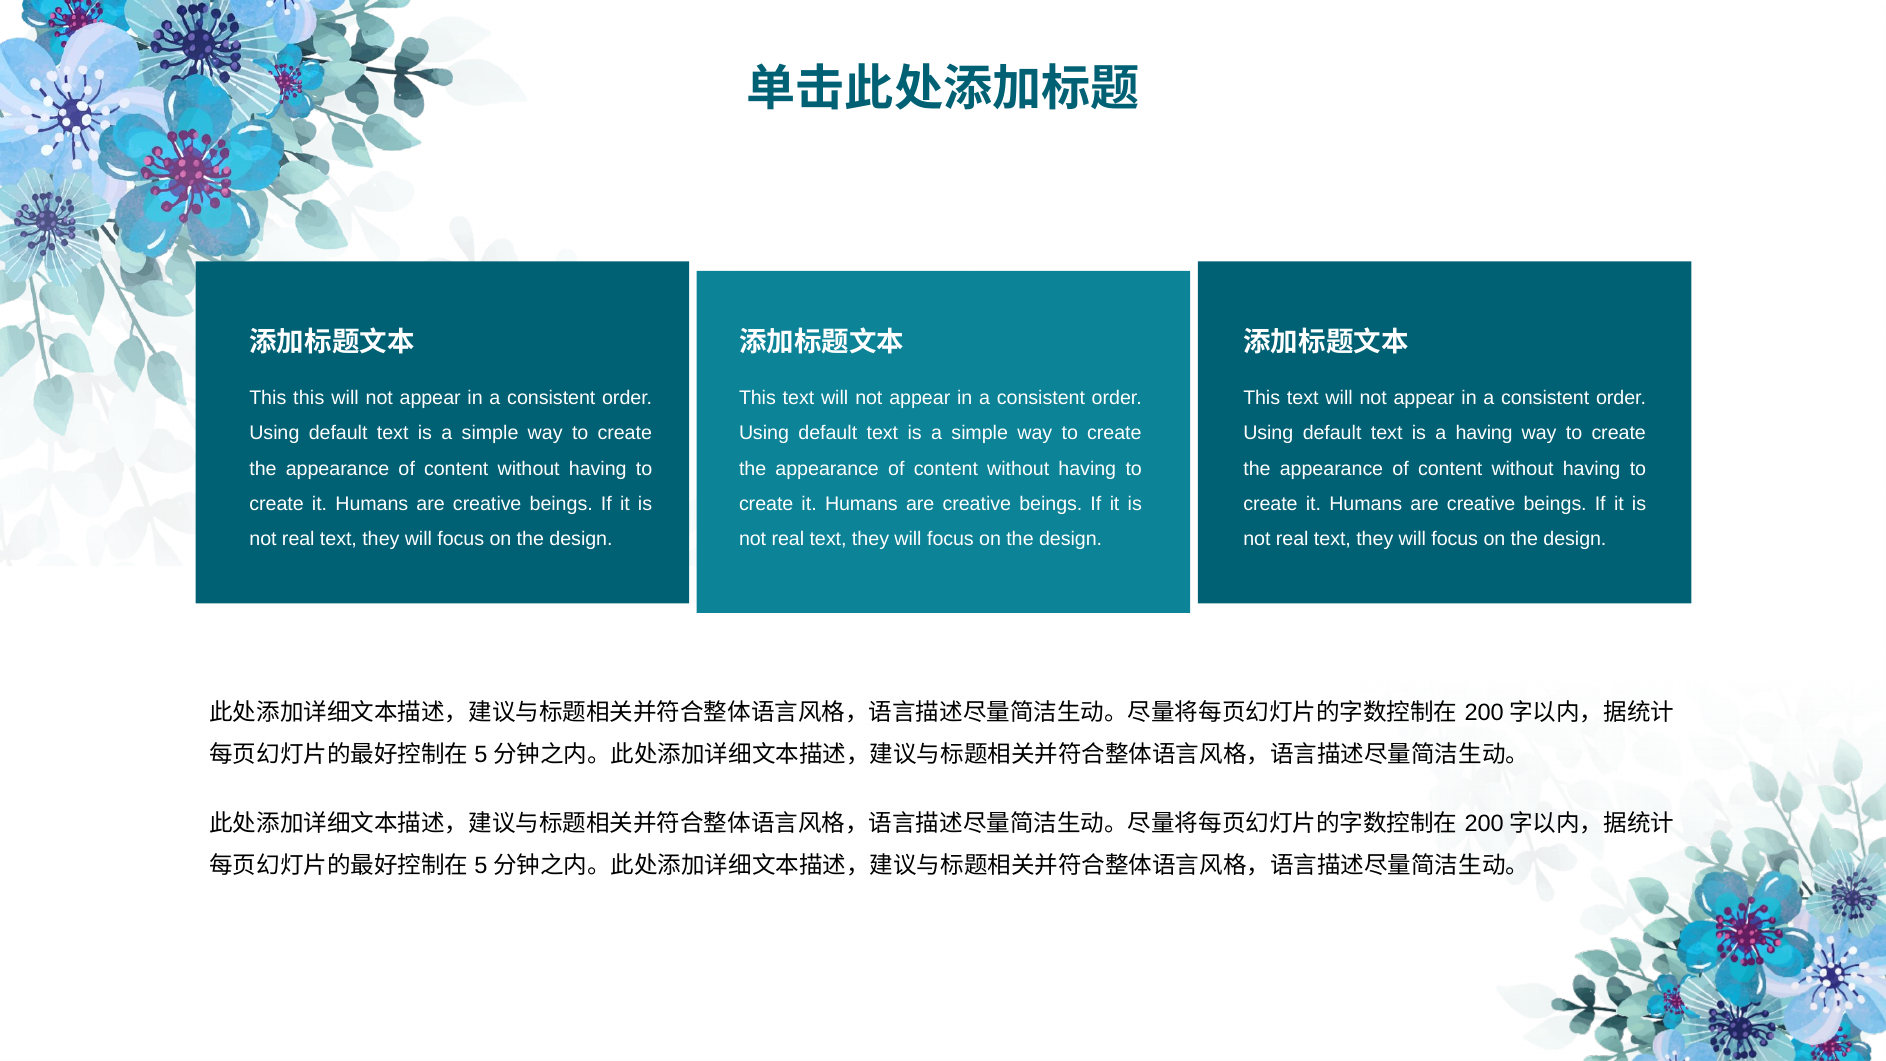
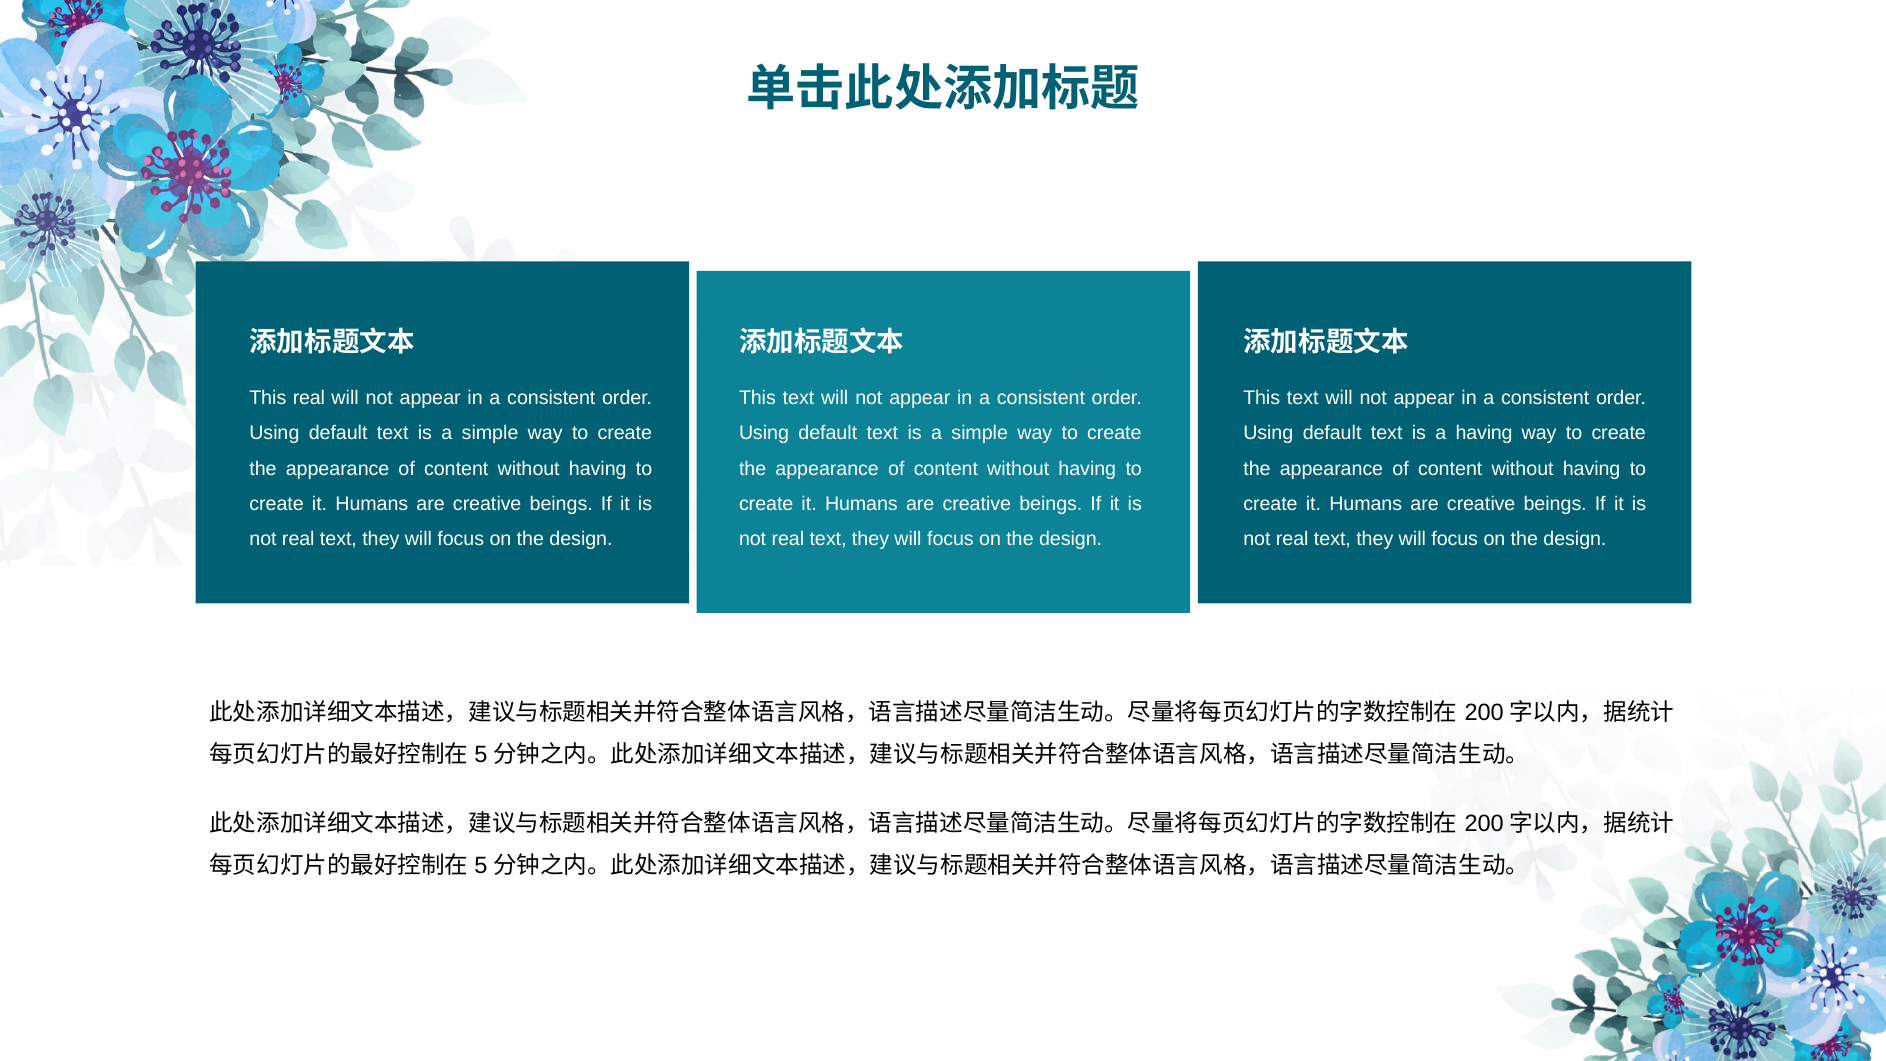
This this: this -> real
